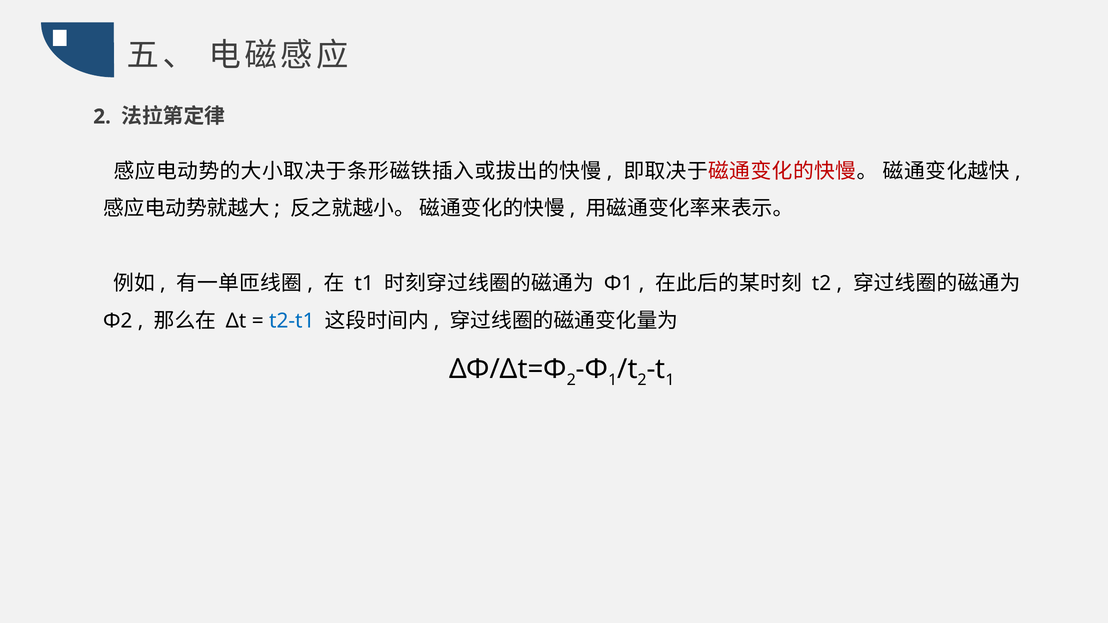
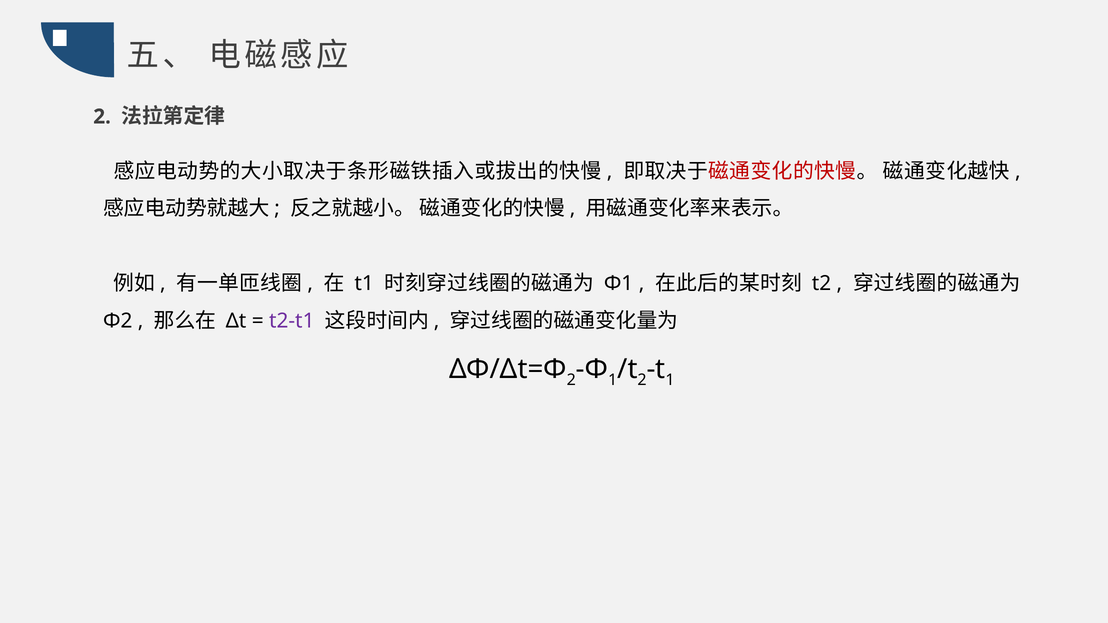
t2-t1 colour: blue -> purple
